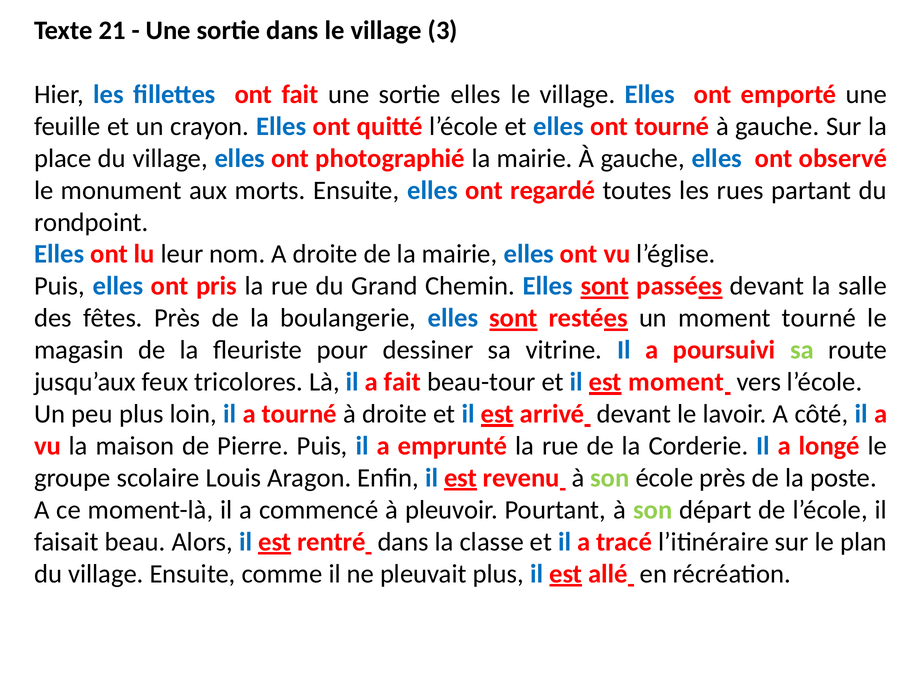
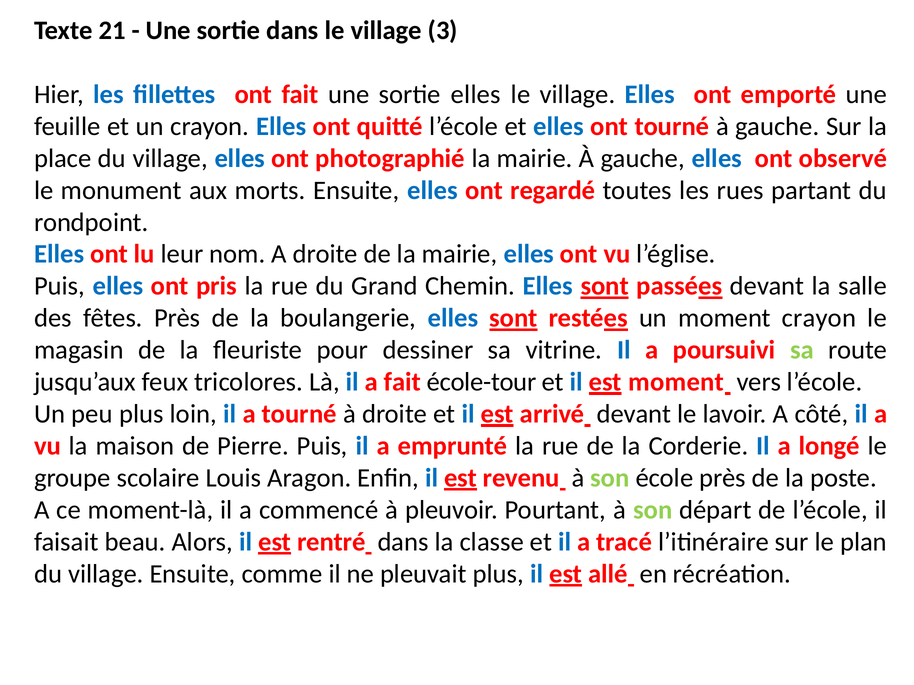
moment tourné: tourné -> crayon
beau-tour: beau-tour -> école-tour
